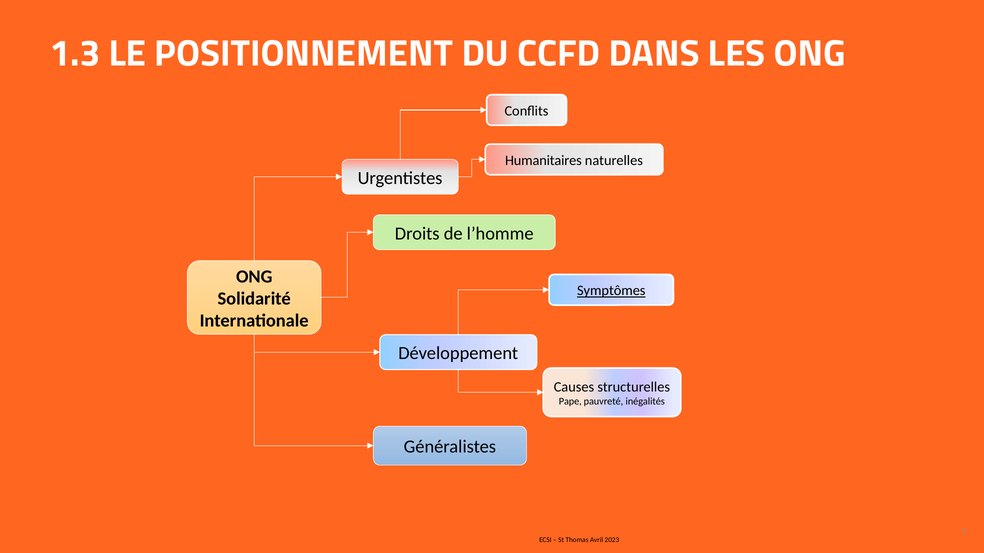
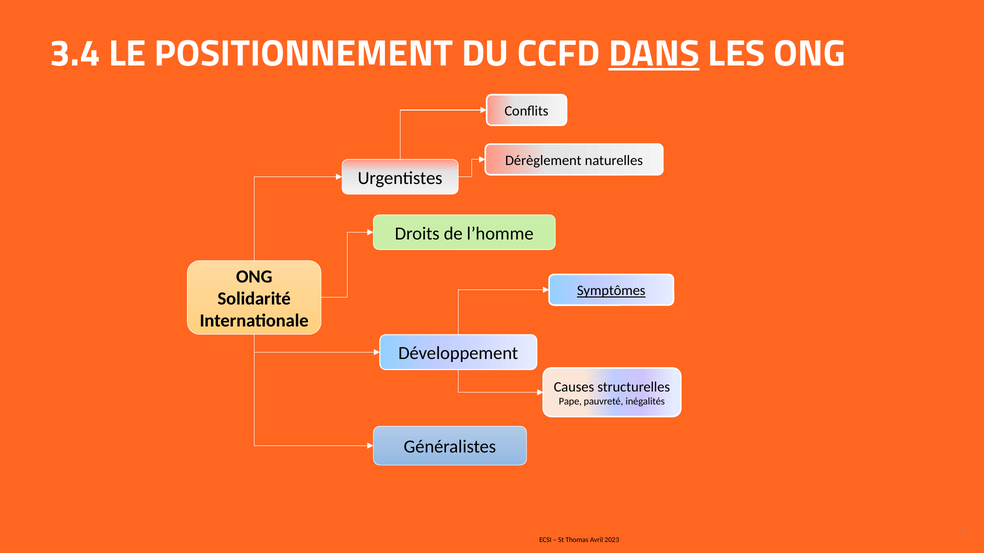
1.3: 1.3 -> 3.4
DANS underline: none -> present
Humanitaires: Humanitaires -> Dérèglement
